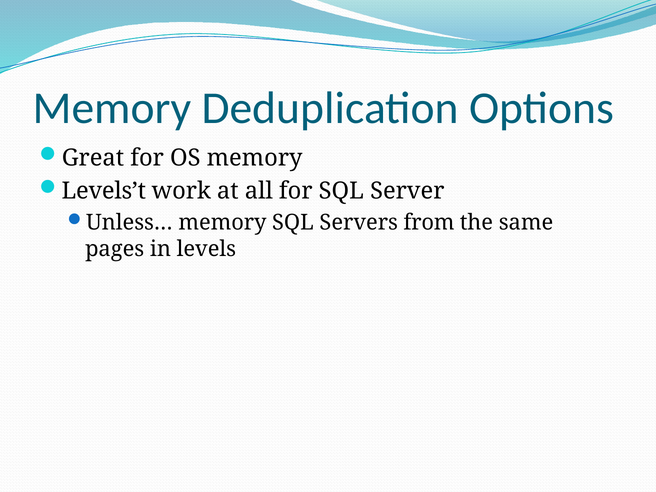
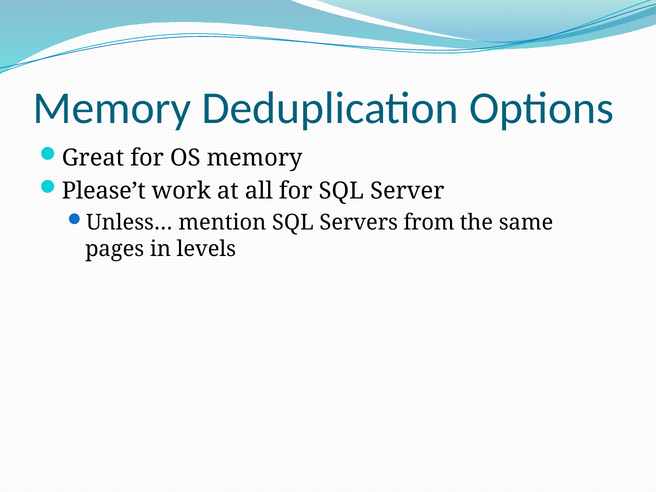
Levels’t: Levels’t -> Please’t
Unless… memory: memory -> mention
